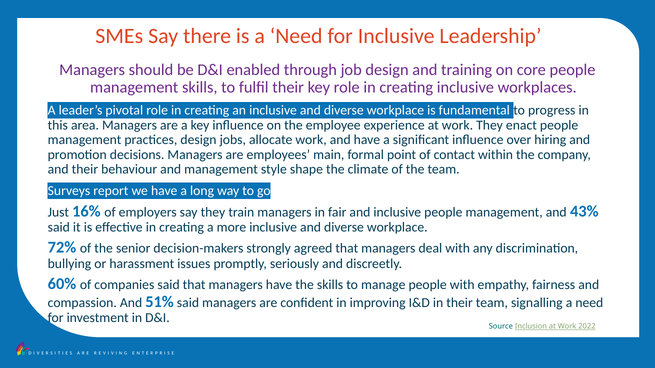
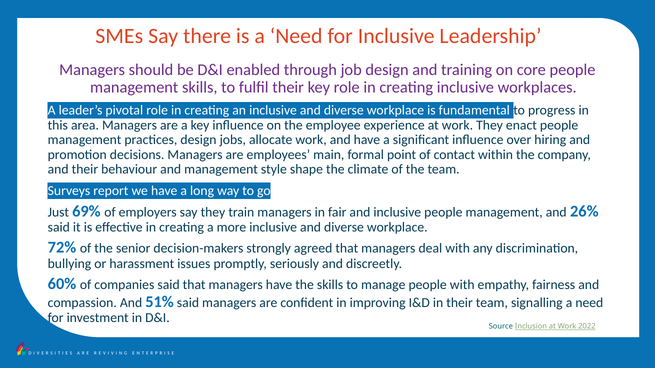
16%: 16% -> 69%
43%: 43% -> 26%
